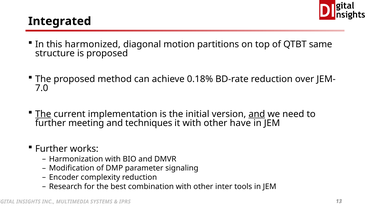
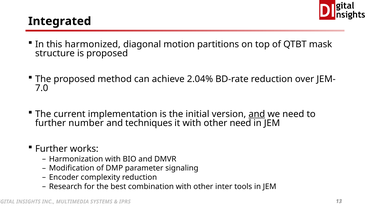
same: same -> mask
0.18%: 0.18% -> 2.04%
The at (43, 114) underline: present -> none
meeting: meeting -> number
other have: have -> need
